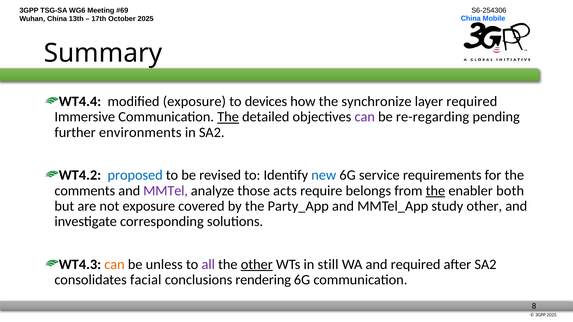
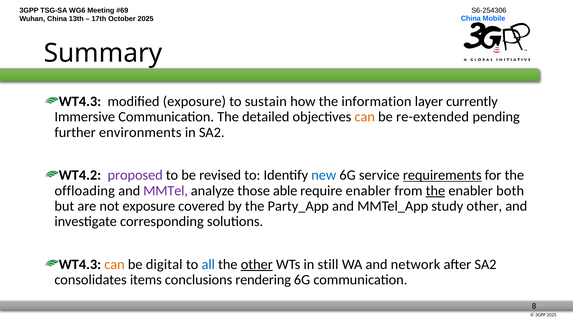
WT4.4 at (80, 102): WT4.4 -> WT4.3
devices: devices -> sustain
synchronize: synchronize -> information
layer required: required -> currently
The at (228, 117) underline: present -> none
can at (365, 117) colour: purple -> orange
re-regarding: re-regarding -> re-extended
proposed colour: blue -> purple
requirements underline: none -> present
comments: comments -> offloading
acts: acts -> able
require belongs: belongs -> enabler
unless: unless -> digital
all colour: purple -> blue
and required: required -> network
facial: facial -> items
